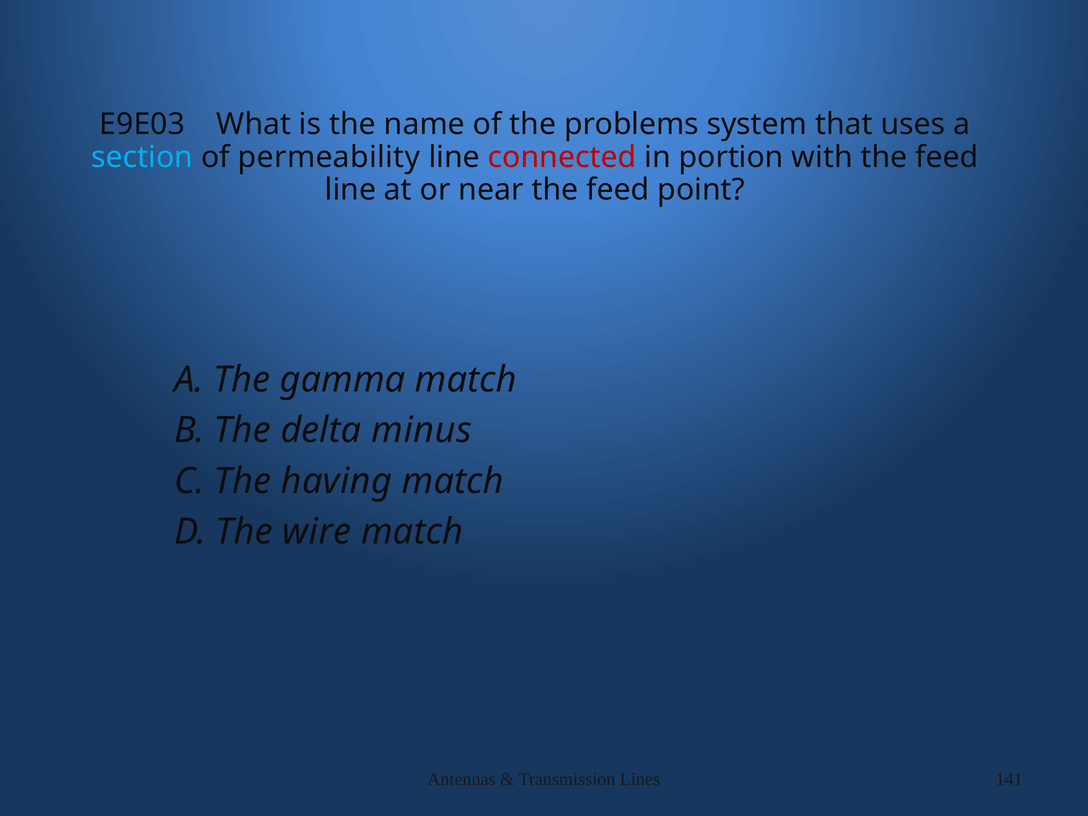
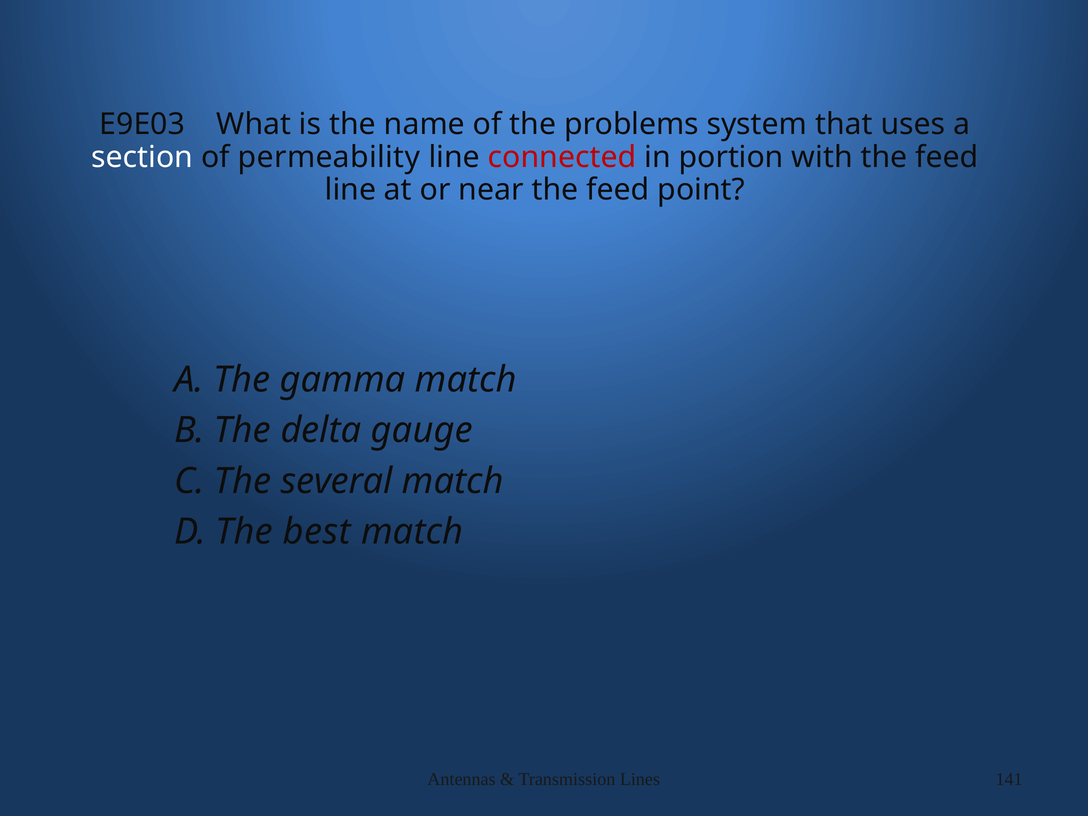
section colour: light blue -> white
minus: minus -> gauge
having: having -> several
wire: wire -> best
